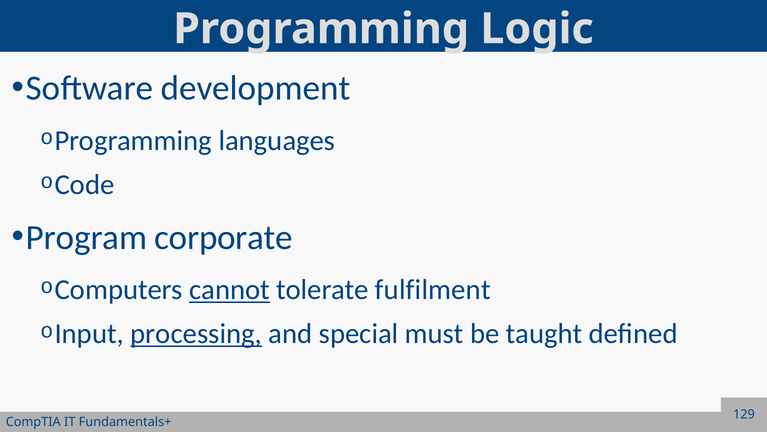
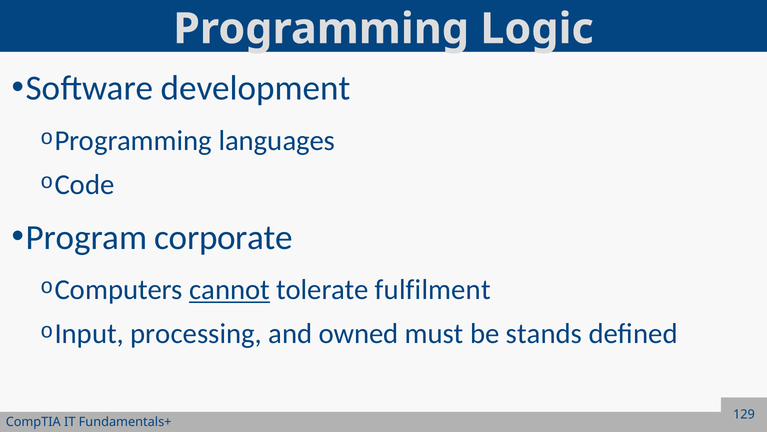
processing underline: present -> none
special: special -> owned
taught: taught -> stands
